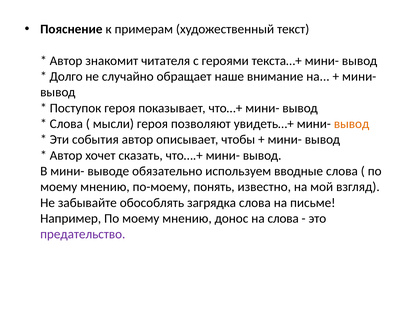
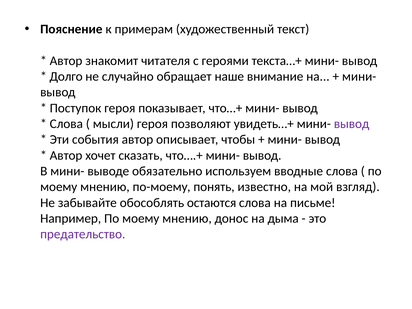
вывод at (352, 124) colour: orange -> purple
загрядка: загрядка -> остаются
на слова: слова -> дыма
